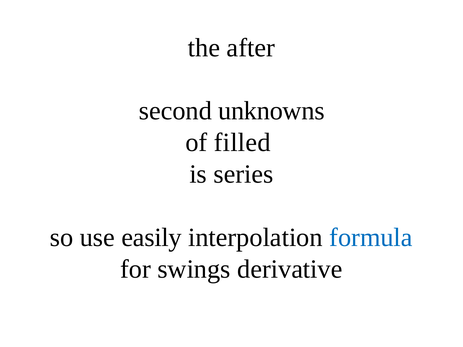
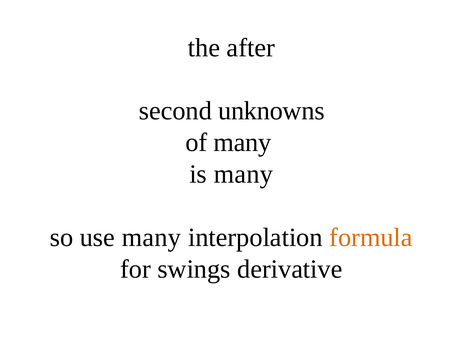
of filled: filled -> many
is series: series -> many
use easily: easily -> many
formula colour: blue -> orange
